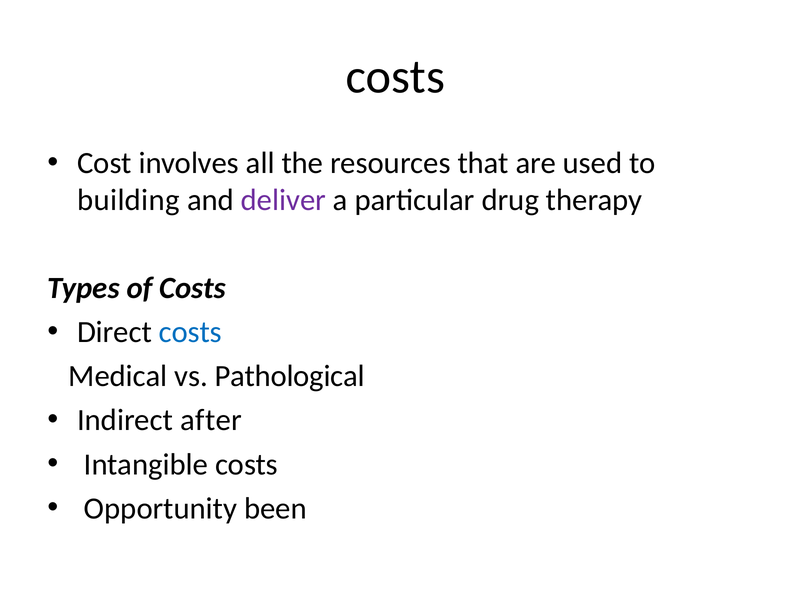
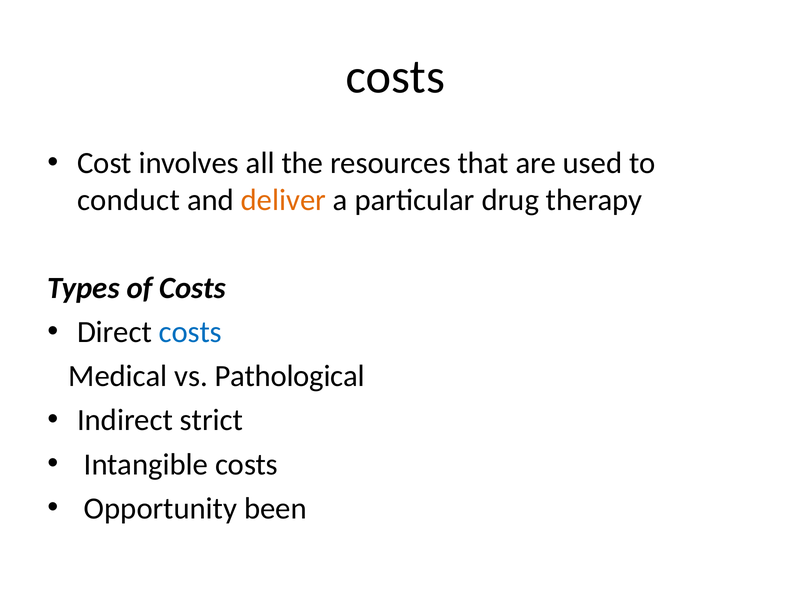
building: building -> conduct
deliver colour: purple -> orange
after: after -> strict
